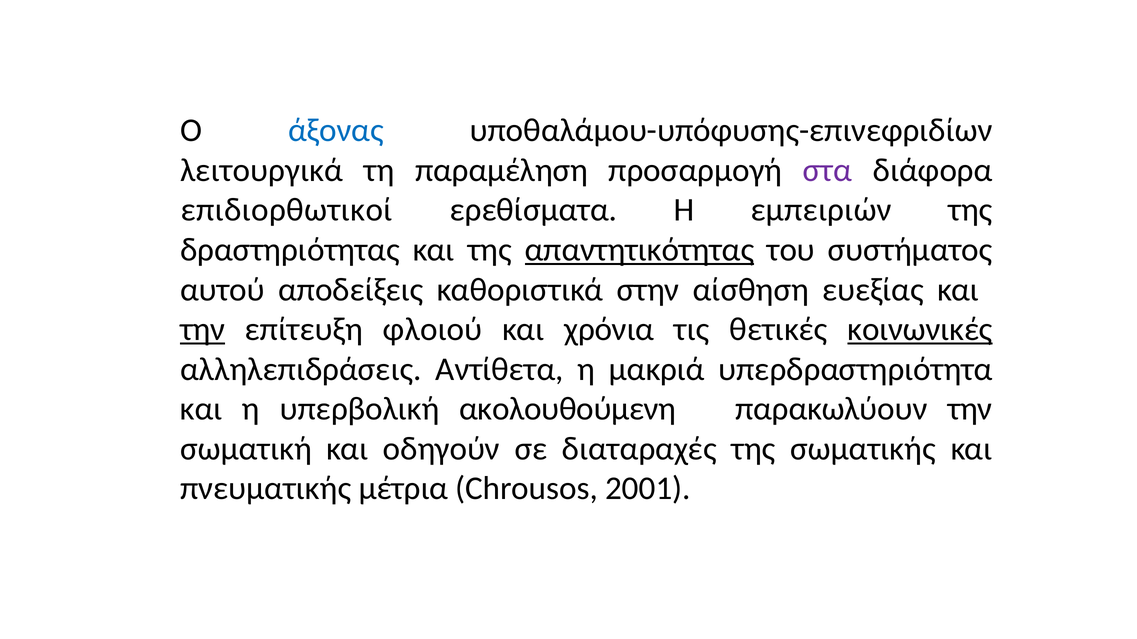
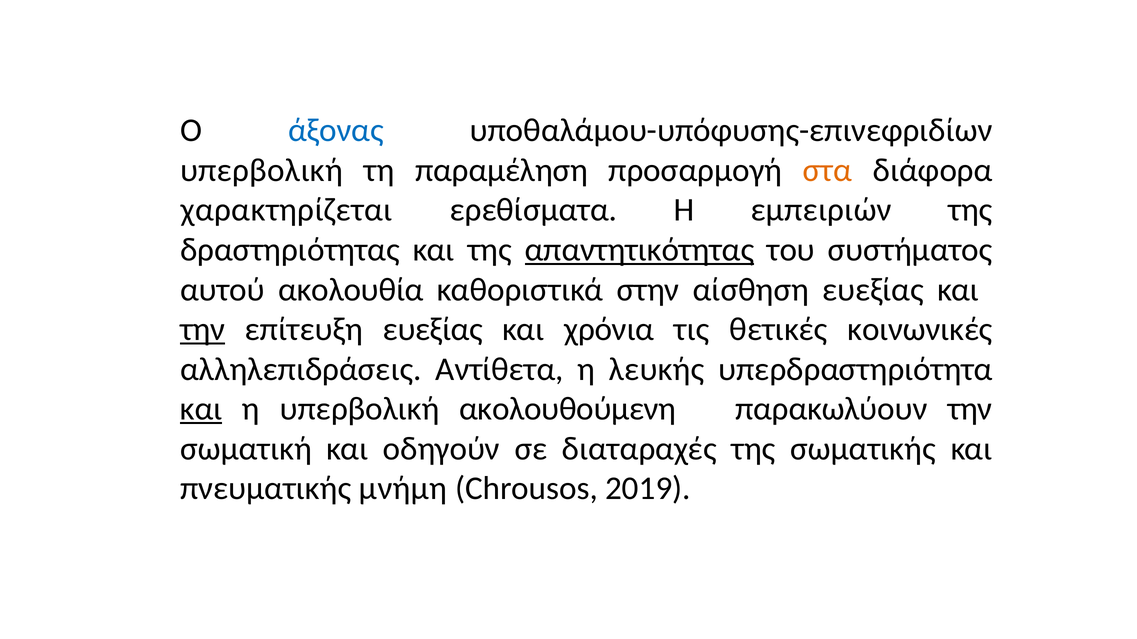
λειτουργικά at (262, 170): λειτουργικά -> υπερβολική
στα colour: purple -> orange
επιδιορθωτικοί: επιδιορθωτικοί -> χαρακτηρίζεται
αποδείξεις: αποδείξεις -> ακολουθία
επίτευξη φλοιού: φλοιού -> ευεξίας
κοινωνικές underline: present -> none
μακριά: μακριά -> λευκής
και at (201, 409) underline: none -> present
μέτρια: μέτρια -> μνήμη
2001: 2001 -> 2019
